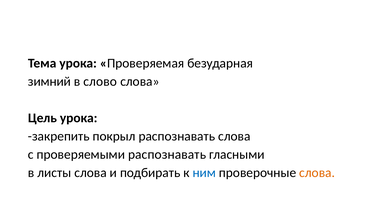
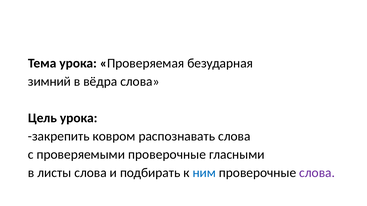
слово: слово -> вёдра
покрыл: покрыл -> ковром
проверяемыми распознавать: распознавать -> проверочные
слова at (317, 173) colour: orange -> purple
